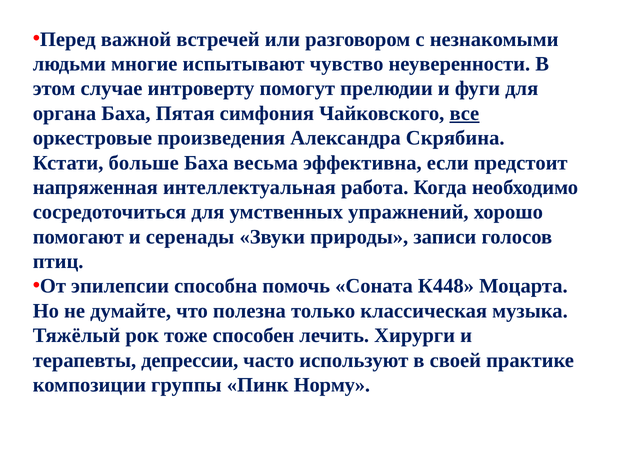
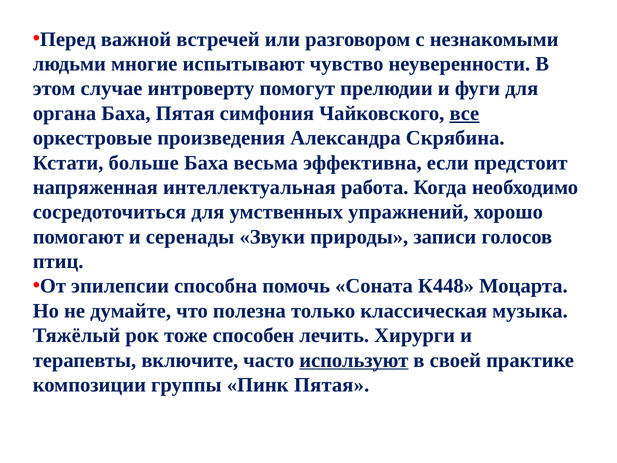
депрессии: депрессии -> включите
используют underline: none -> present
Пинк Норму: Норму -> Пятая
